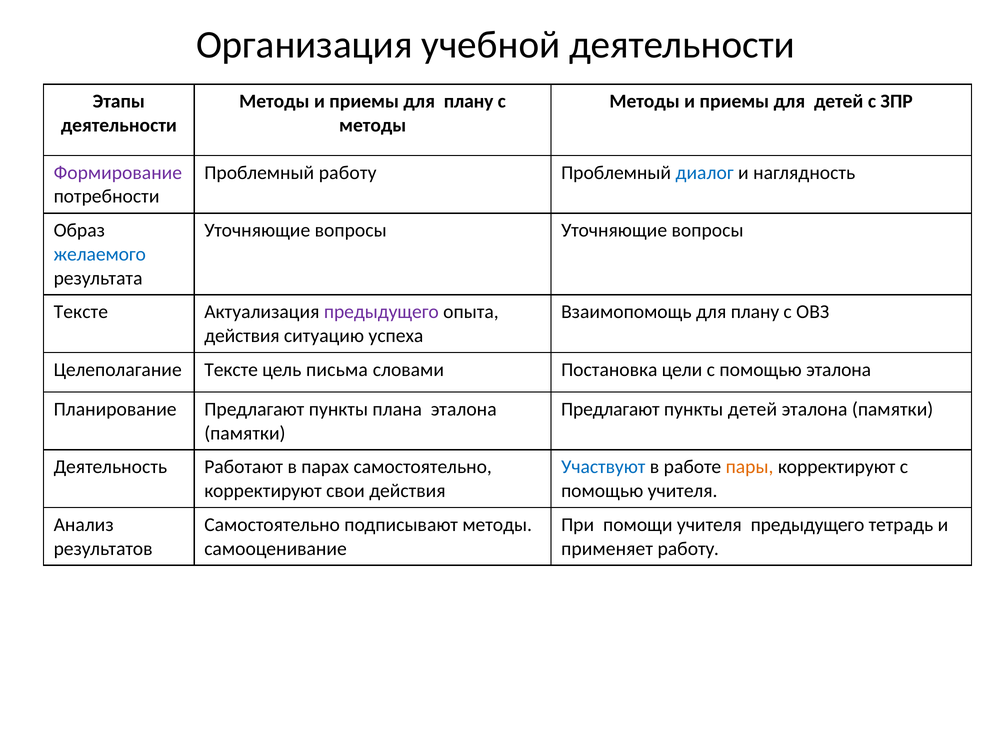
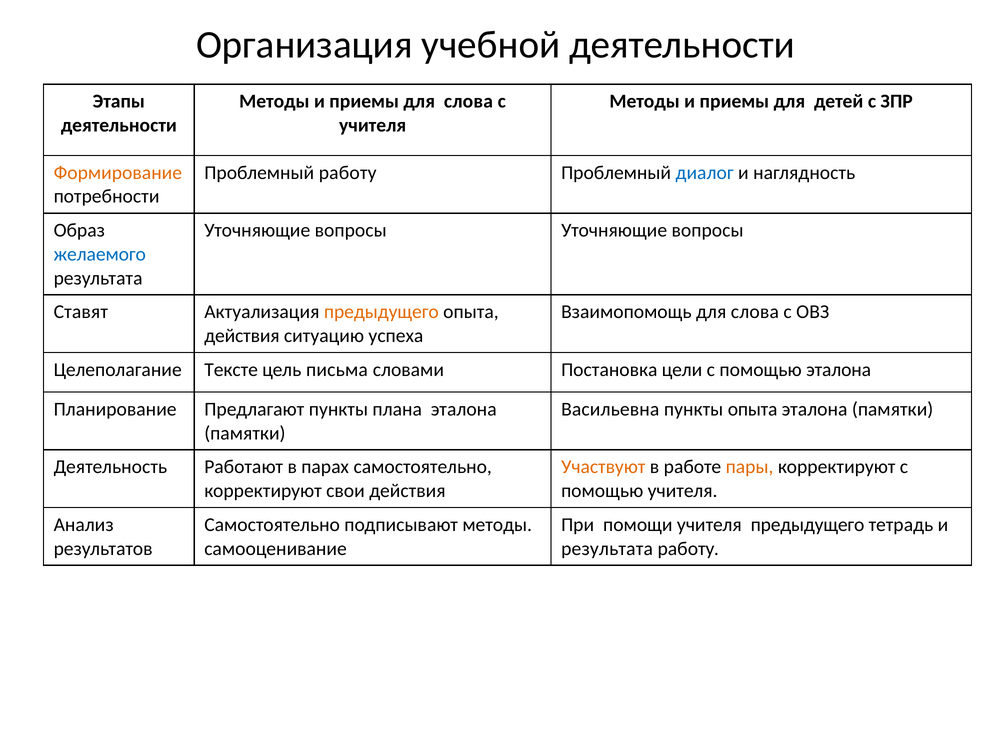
приемы для плану: плану -> слова
методы at (373, 125): методы -> учителя
Формирование colour: purple -> orange
Тексте at (81, 312): Тексте -> Ставят
предыдущего at (381, 312) colour: purple -> orange
Взаимопомощь для плану: плану -> слова
Предлагают at (610, 409): Предлагают -> Васильевна
пункты детей: детей -> опыта
Участвуют colour: blue -> orange
применяет at (607, 549): применяет -> результата
